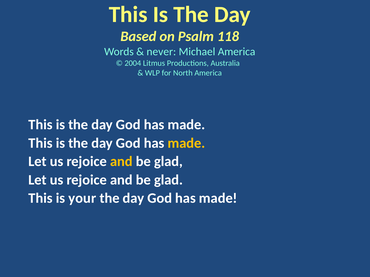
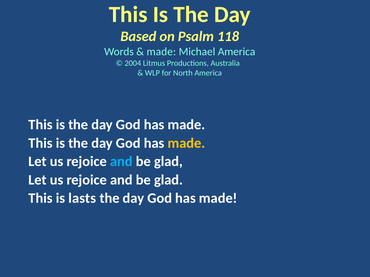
never at (161, 52): never -> made
and at (121, 162) colour: yellow -> light blue
your: your -> lasts
